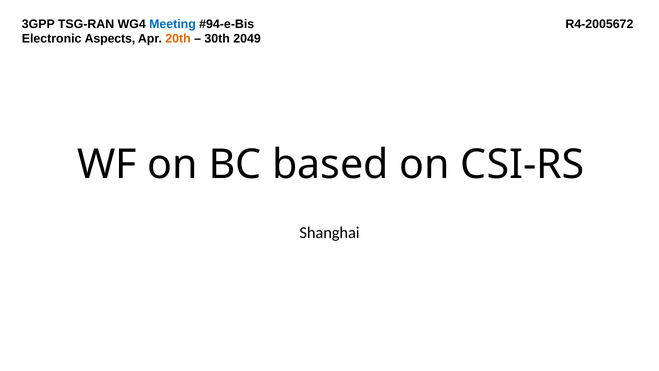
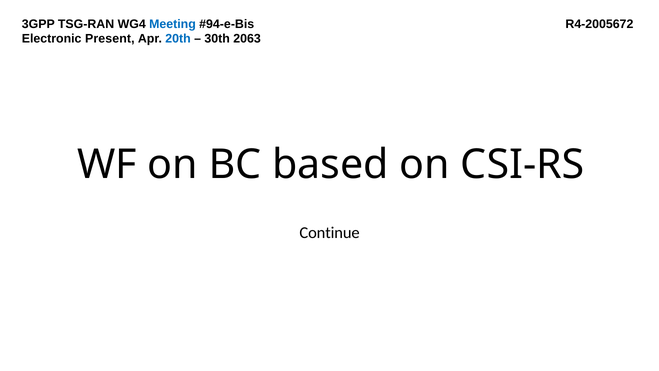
Aspects: Aspects -> Present
20th colour: orange -> blue
2049: 2049 -> 2063
Shanghai: Shanghai -> Continue
